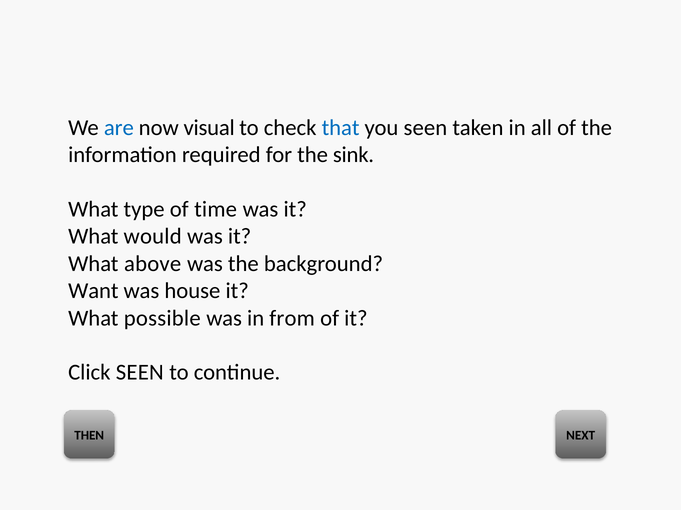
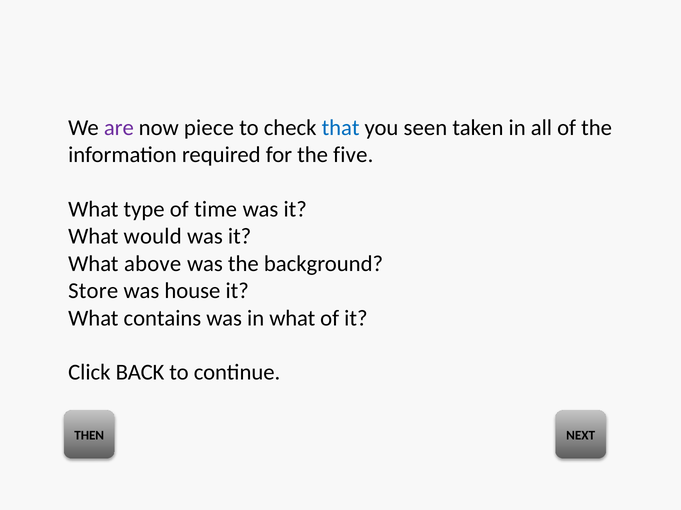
are colour: blue -> purple
visual: visual -> piece
sink: sink -> five
Want: Want -> Store
possible: possible -> contains
in from: from -> what
Click SEEN: SEEN -> BACK
